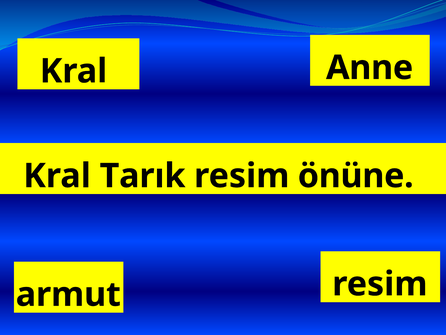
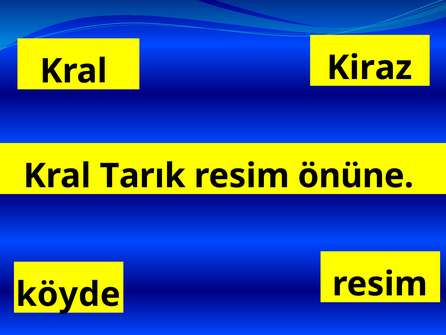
Anne: Anne -> Kiraz
armut: armut -> köyde
